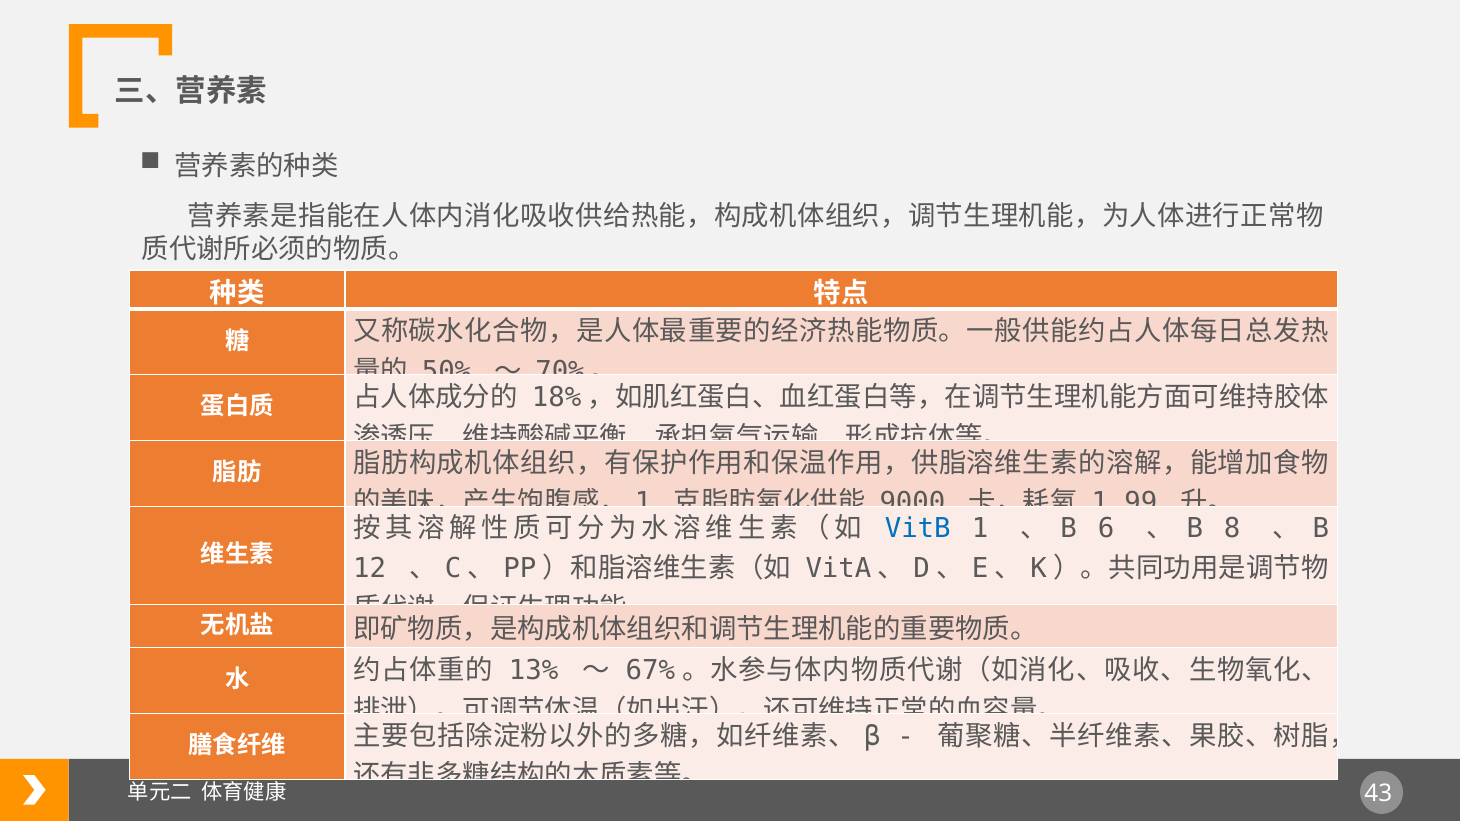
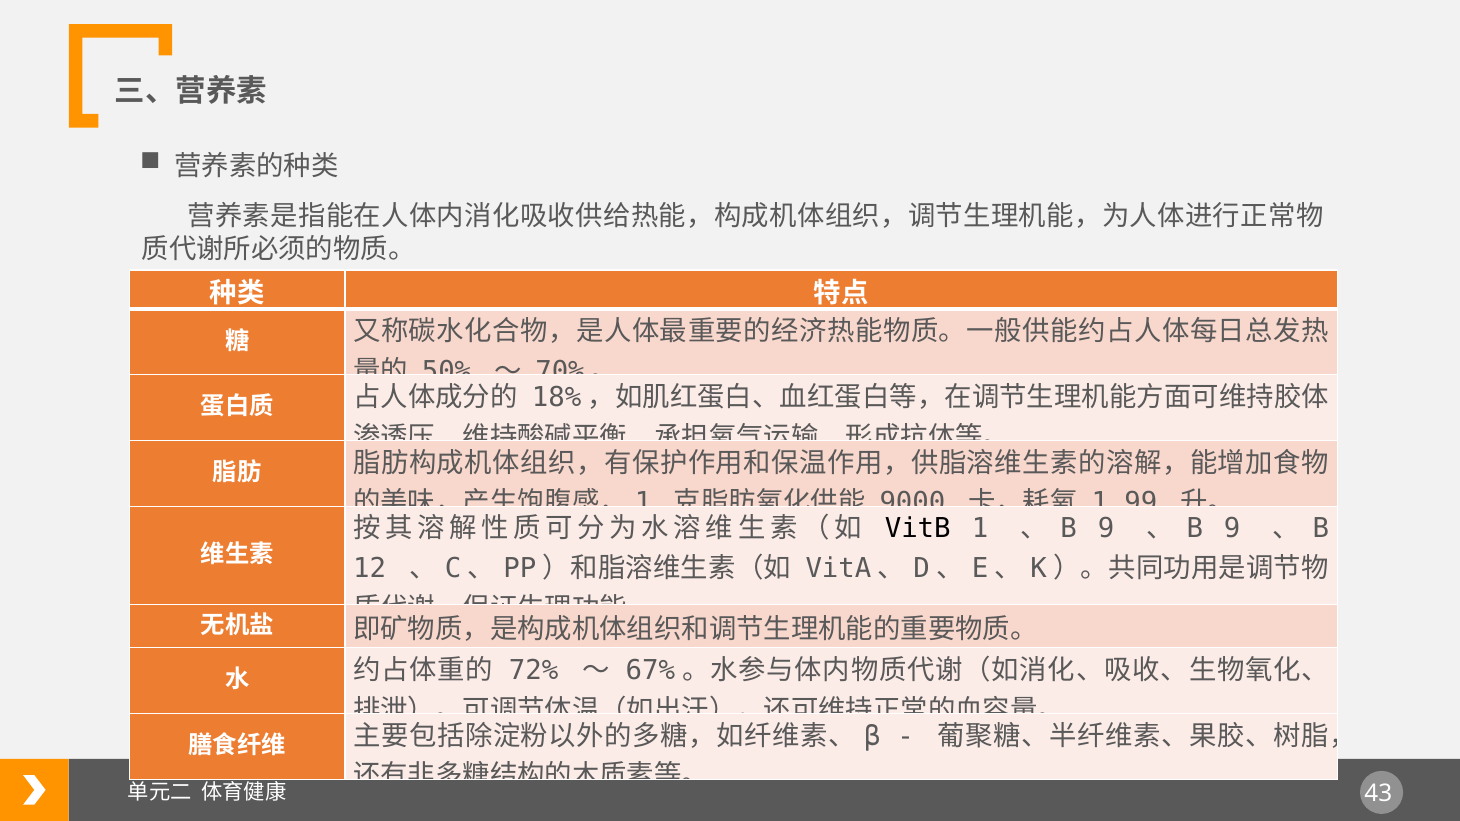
VitB colour: blue -> black
6 at (1106, 529): 6 -> 9
8 at (1232, 529): 8 -> 9
13%: 13% -> 72%
